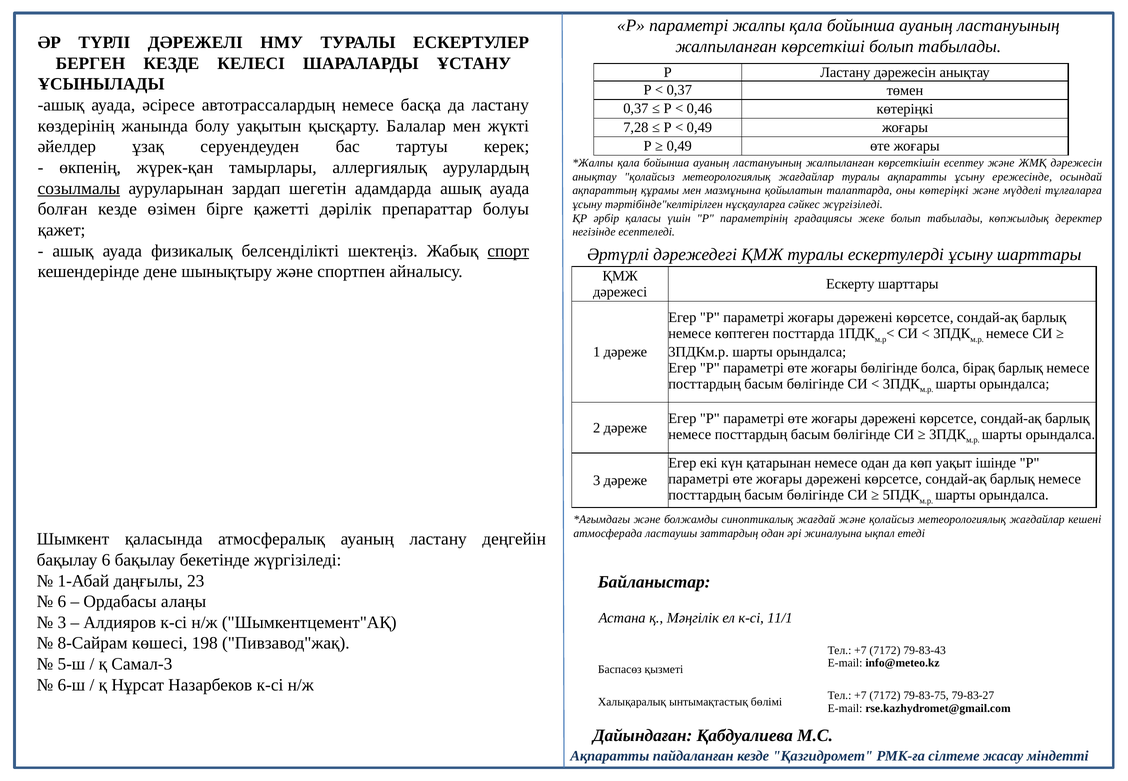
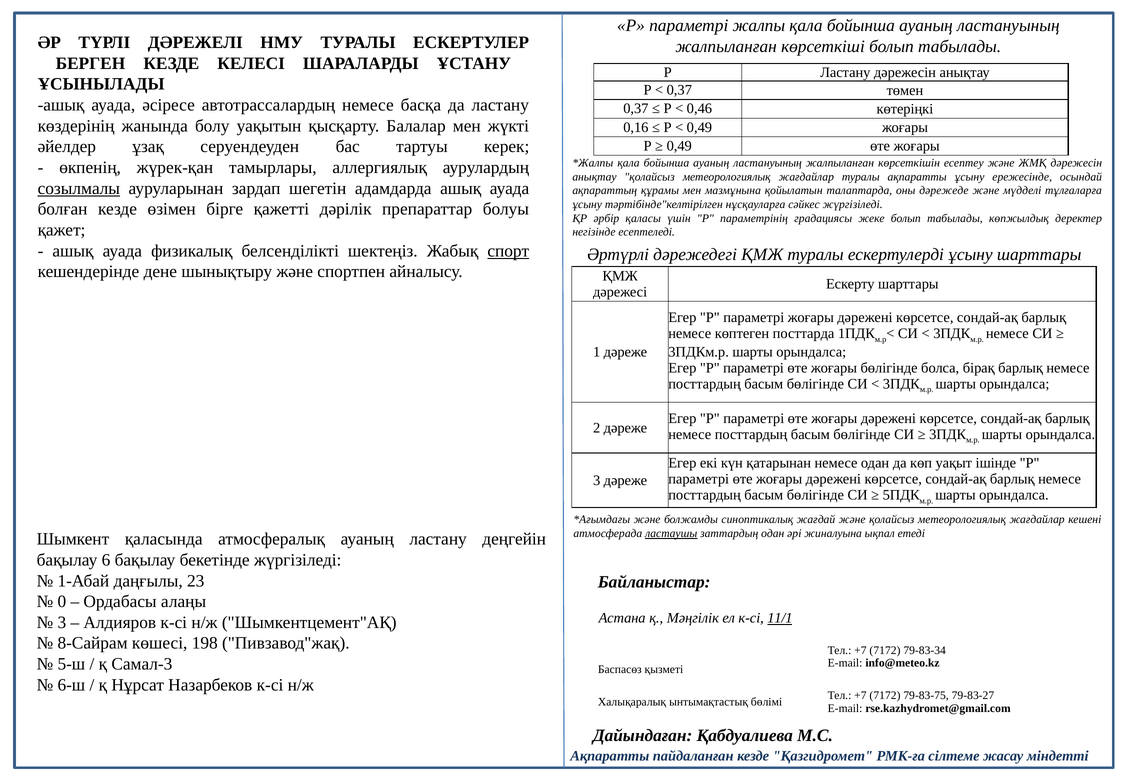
7,28: 7,28 -> 0,16
оны көтеріңкі: көтеріңкі -> дәрежеде
ластаушы underline: none -> present
6 at (62, 602): 6 -> 0
11/1 underline: none -> present
79-83-43: 79-83-43 -> 79-83-34
